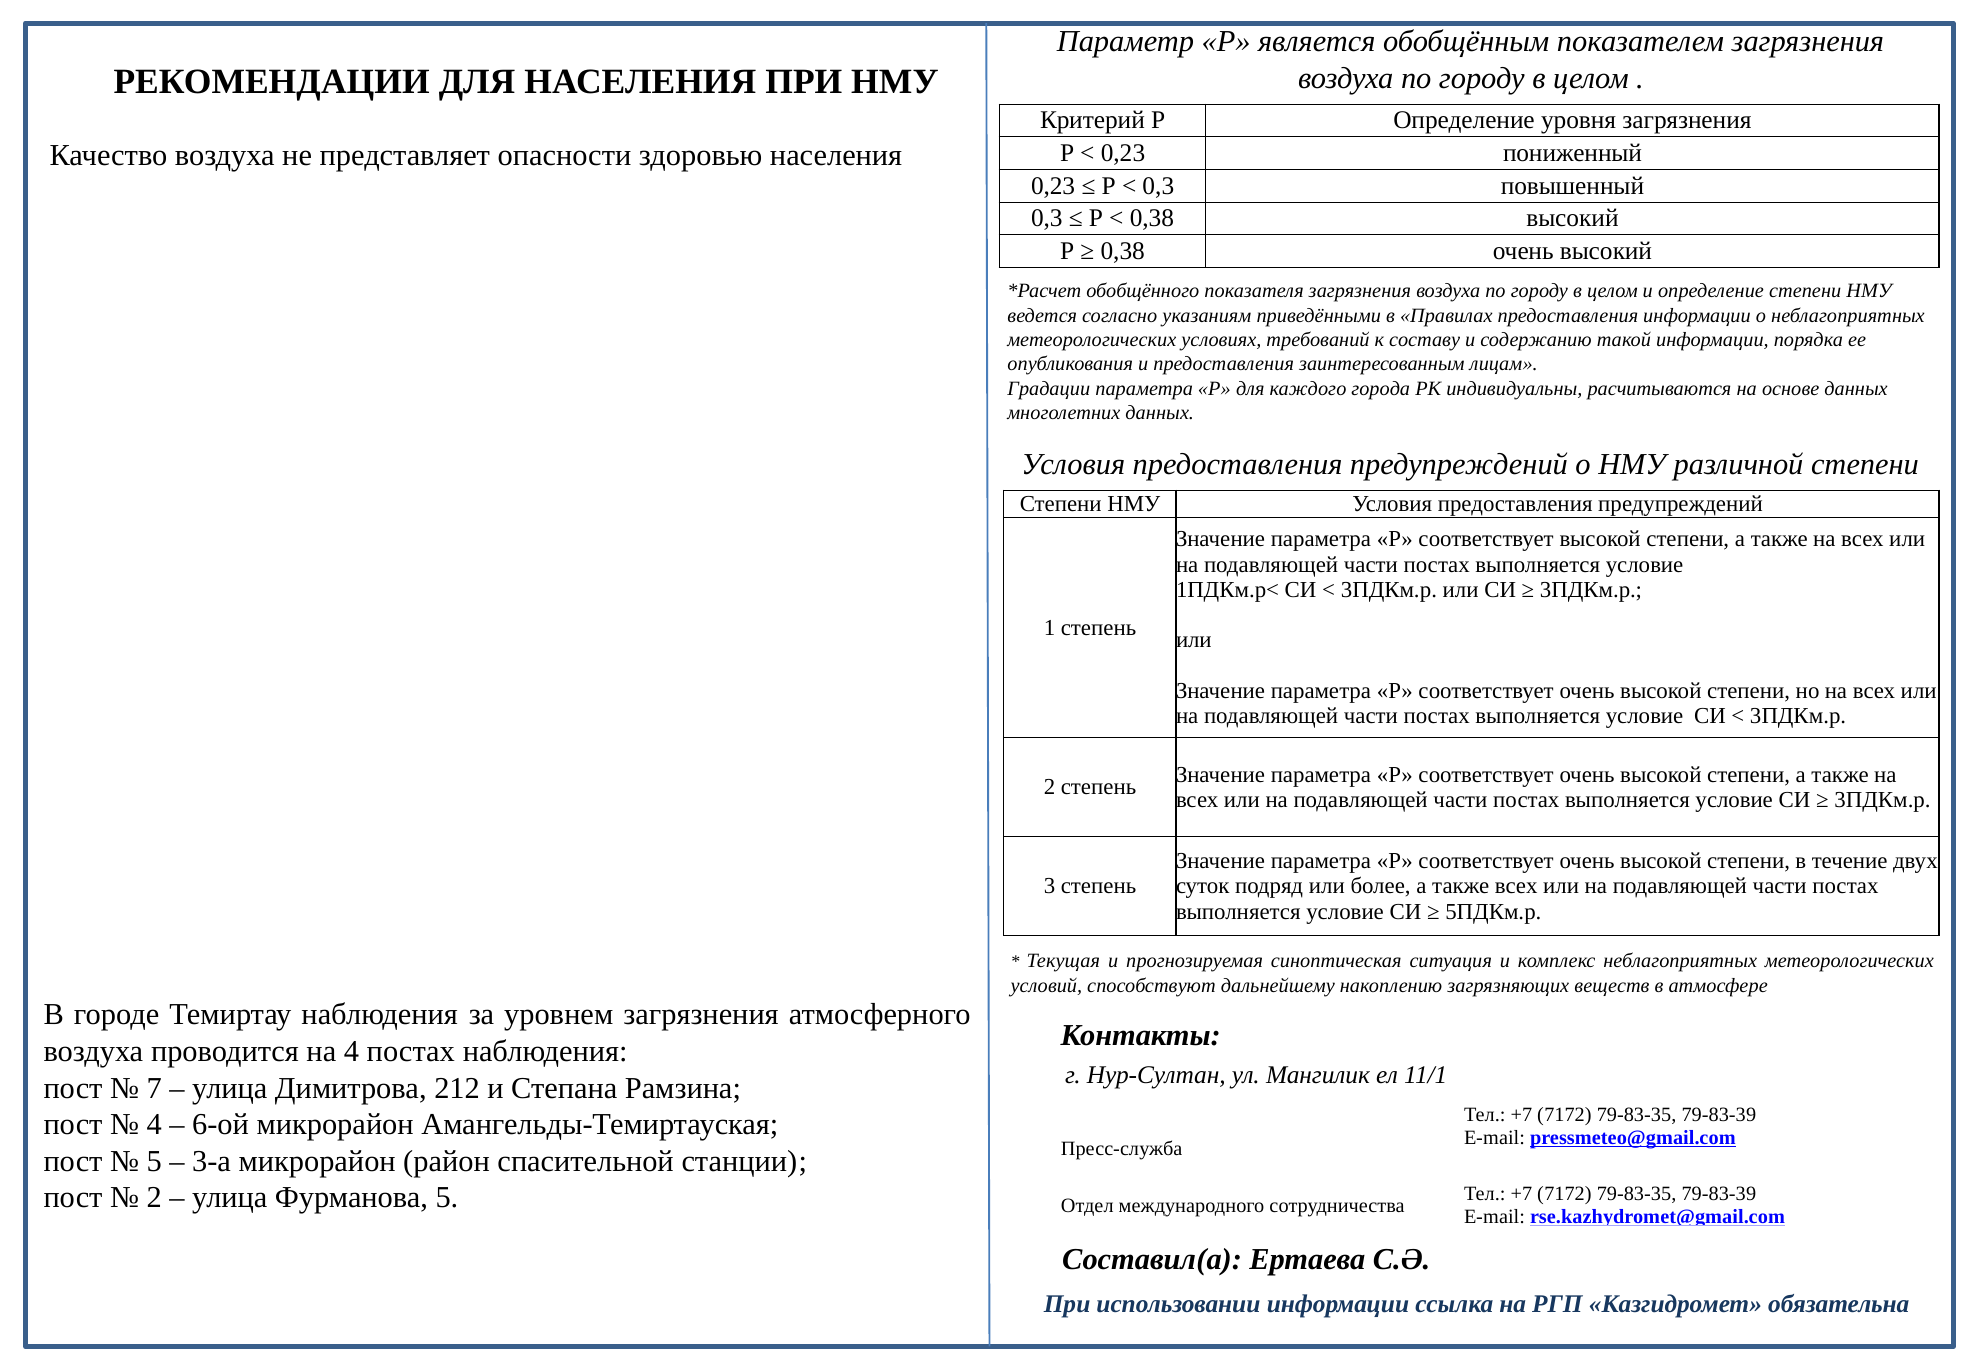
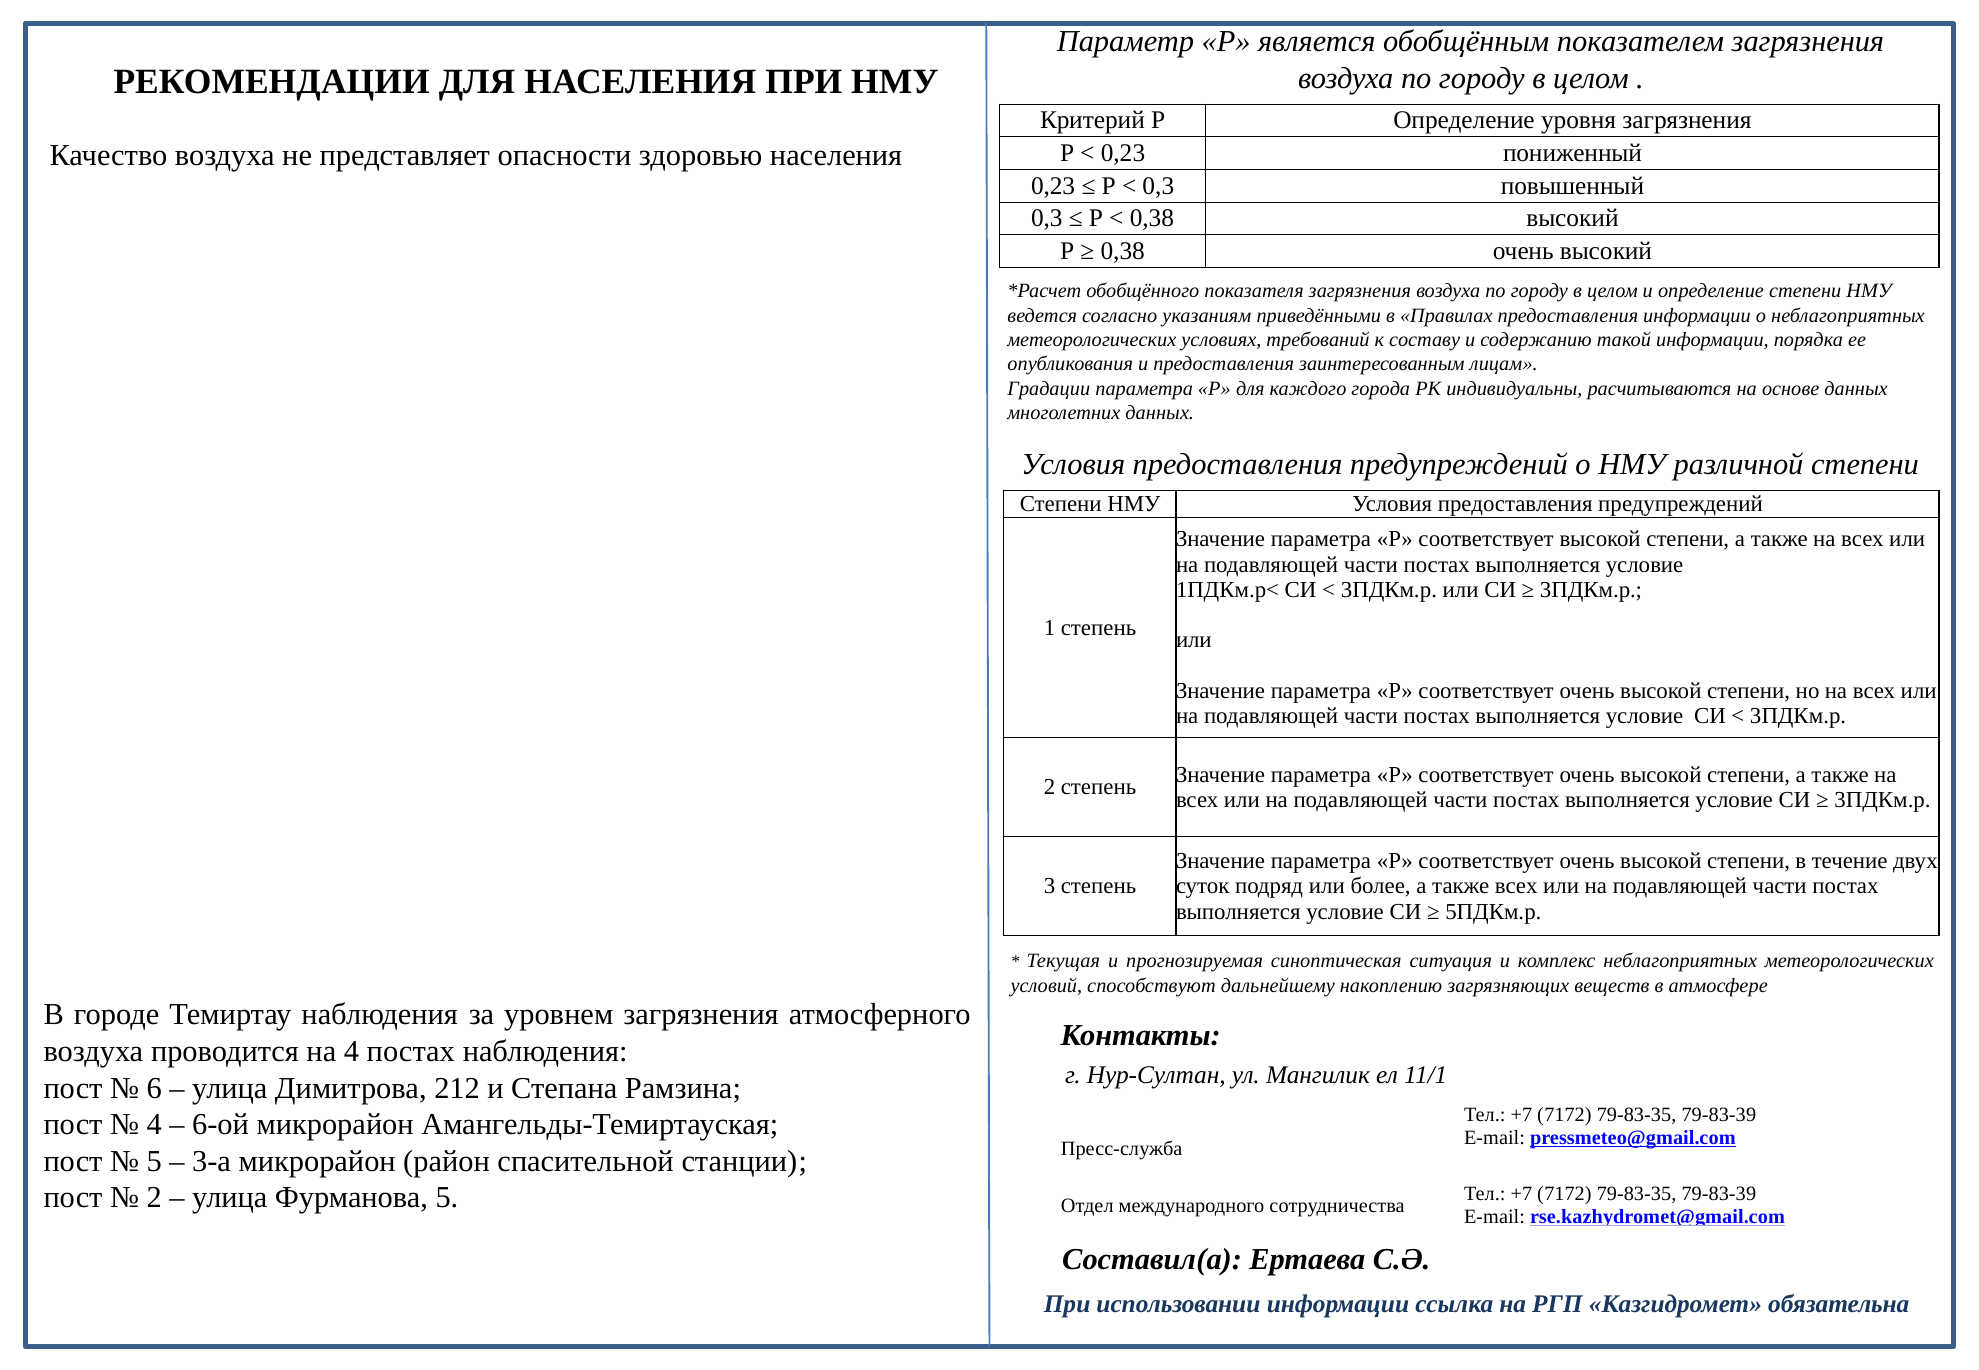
7: 7 -> 6
